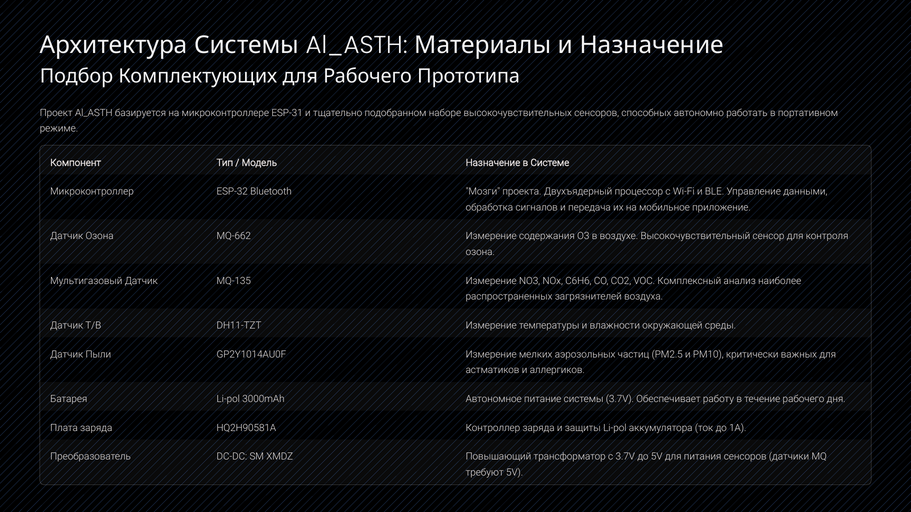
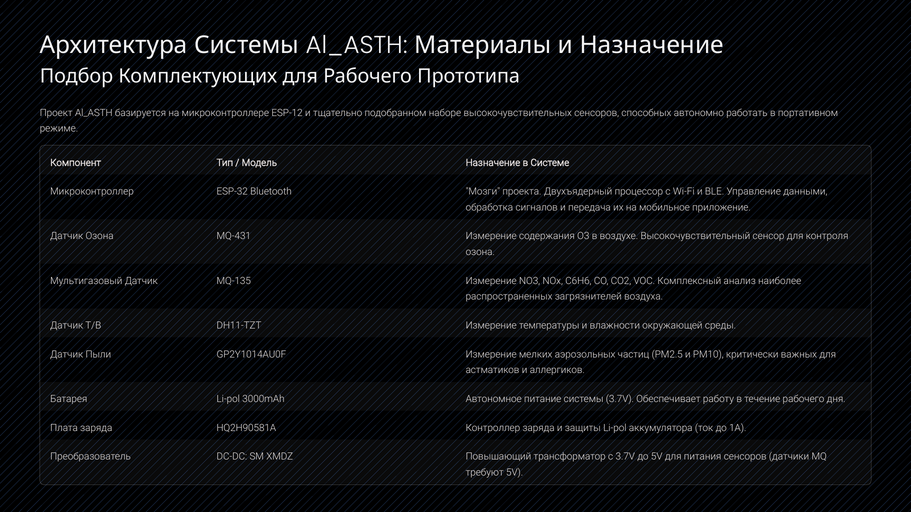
ESP-31: ESP-31 -> ESP-12
MQ-662: MQ-662 -> MQ-431
